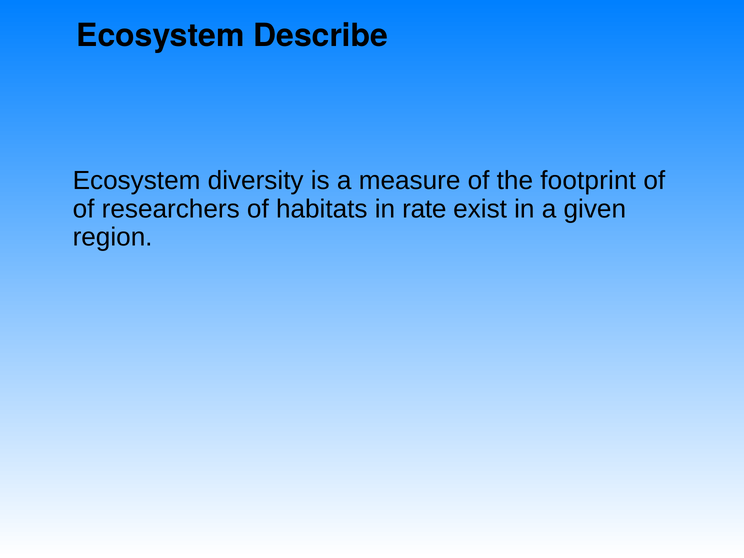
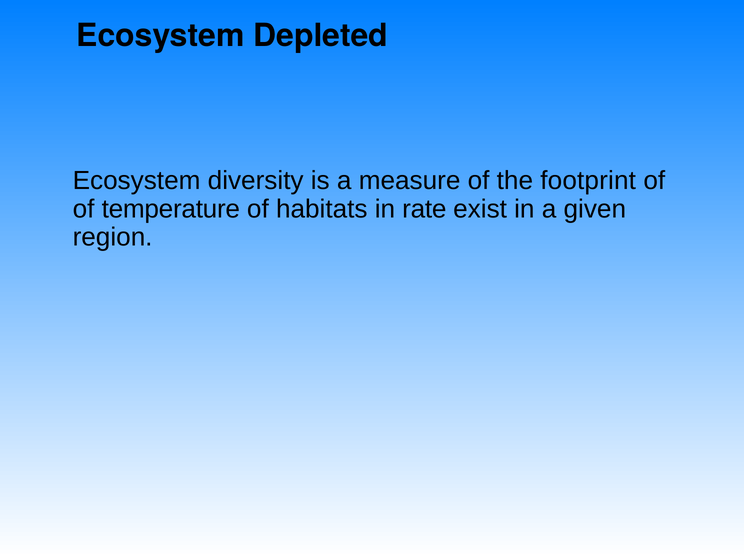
Describe: Describe -> Depleted
researchers: researchers -> temperature
